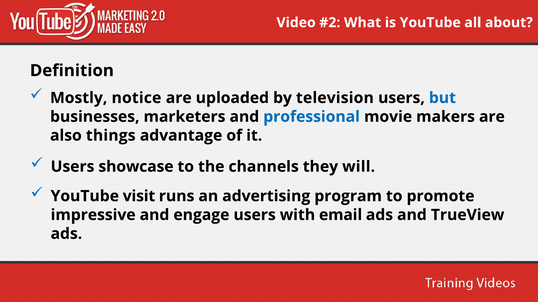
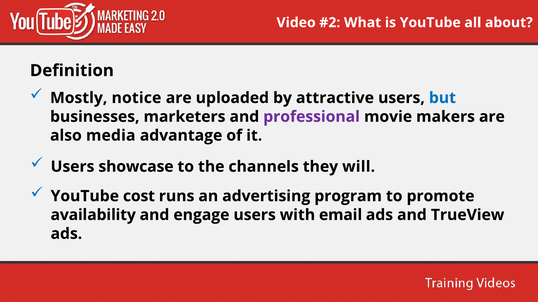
television: television -> attractive
professional colour: blue -> purple
things: things -> media
visit: visit -> cost
impressive: impressive -> availability
